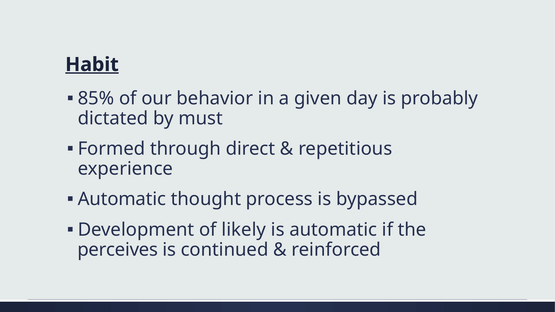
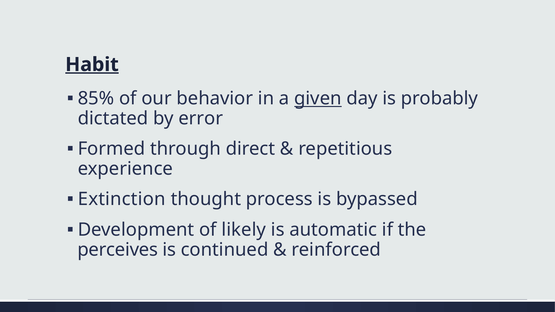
given underline: none -> present
must: must -> error
Automatic at (122, 199): Automatic -> Extinction
